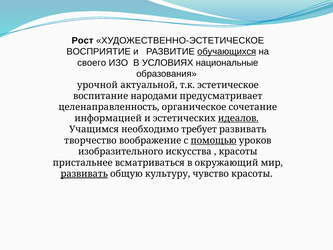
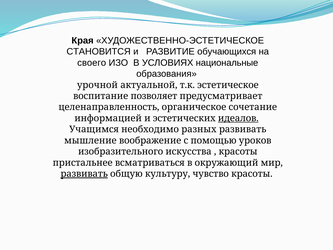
Рост: Рост -> Края
ВОСПРИЯТИЕ: ВОСПРИЯТИЕ -> СТАНОВИТСЯ
обучающихся underline: present -> none
народами: народами -> позволяет
требует: требует -> разных
творчество: творчество -> мышление
помощью underline: present -> none
